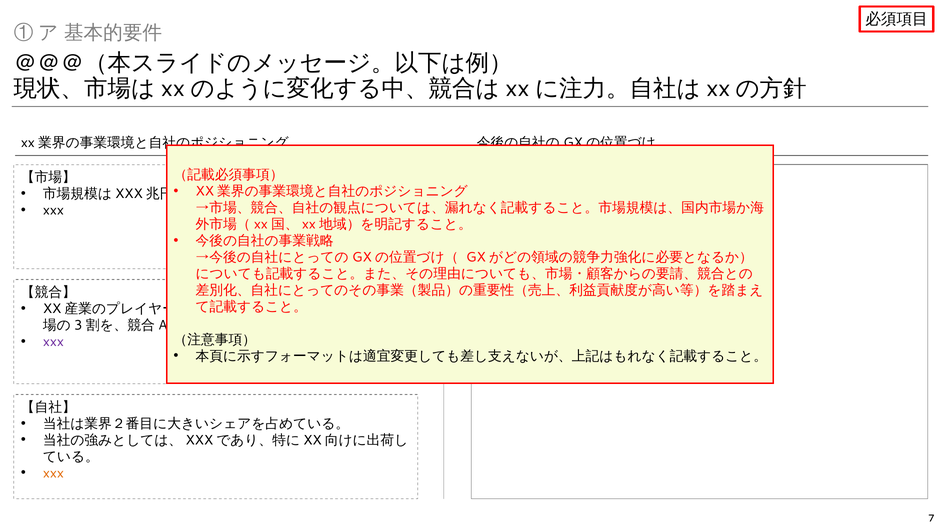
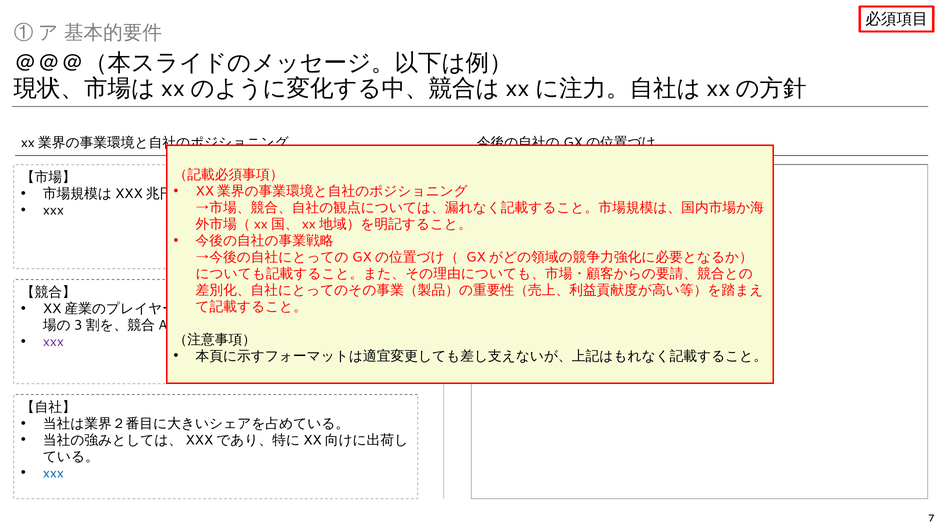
xxx at (53, 473) colour: orange -> blue
